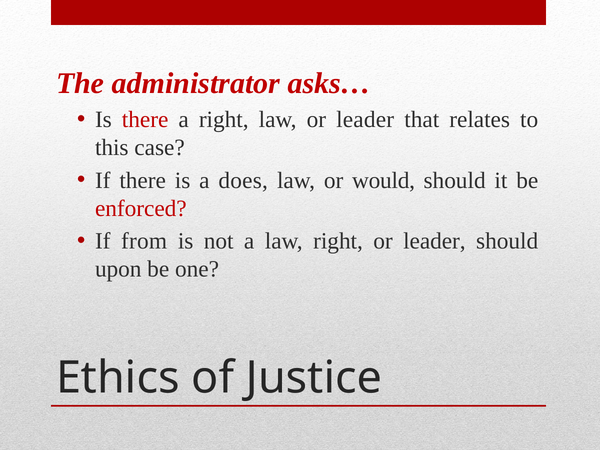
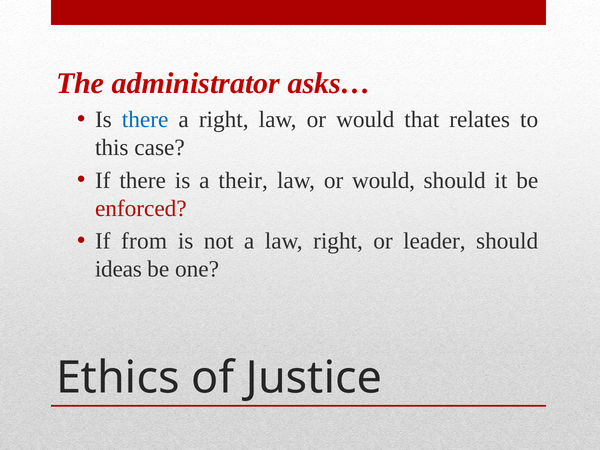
there at (145, 120) colour: red -> blue
right law or leader: leader -> would
does: does -> their
upon: upon -> ideas
